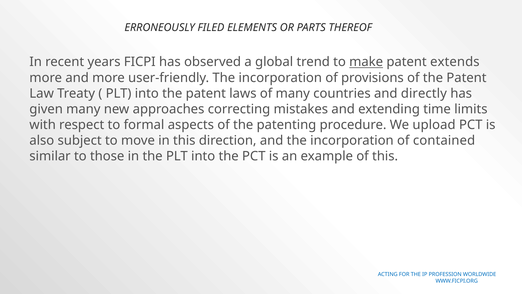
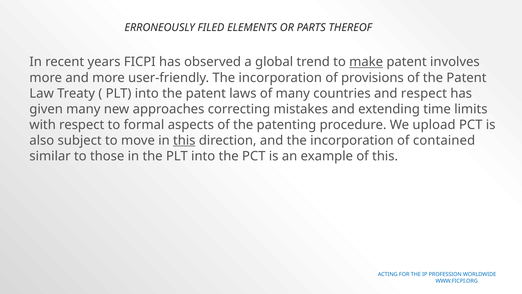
extends: extends -> involves
and directly: directly -> respect
this at (184, 140) underline: none -> present
